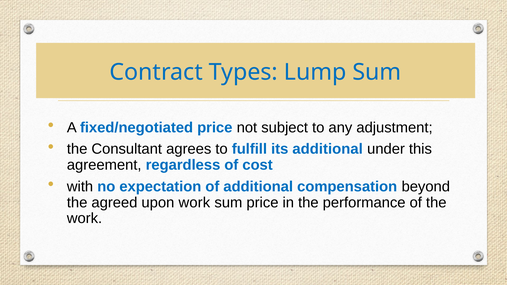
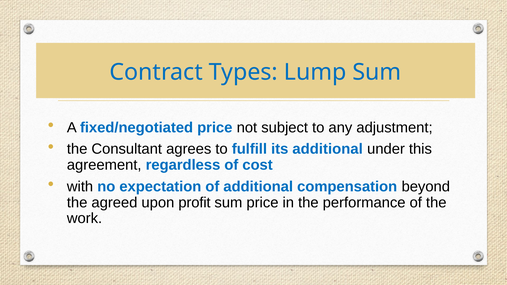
upon work: work -> profit
